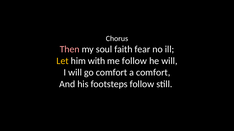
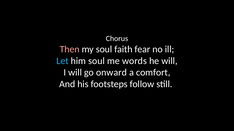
Let colour: yellow -> light blue
him with: with -> soul
me follow: follow -> words
go comfort: comfort -> onward
